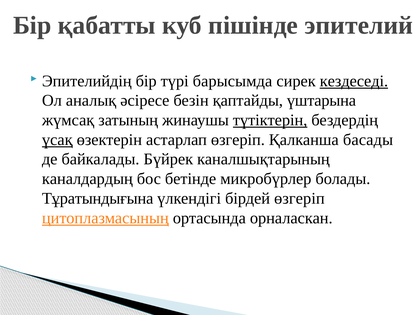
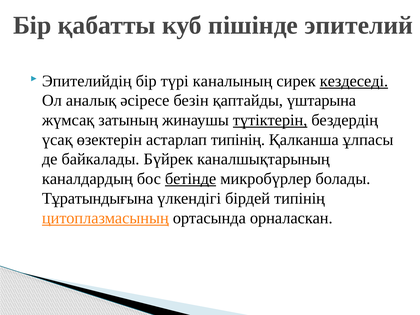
барысымда: барысымда -> каналының
үсақ underline: present -> none
астарлап өзгеріп: өзгеріп -> типінің
басады: басады -> ұлпасы
бетінде underline: none -> present
бірдей өзгеріп: өзгеріп -> типінің
